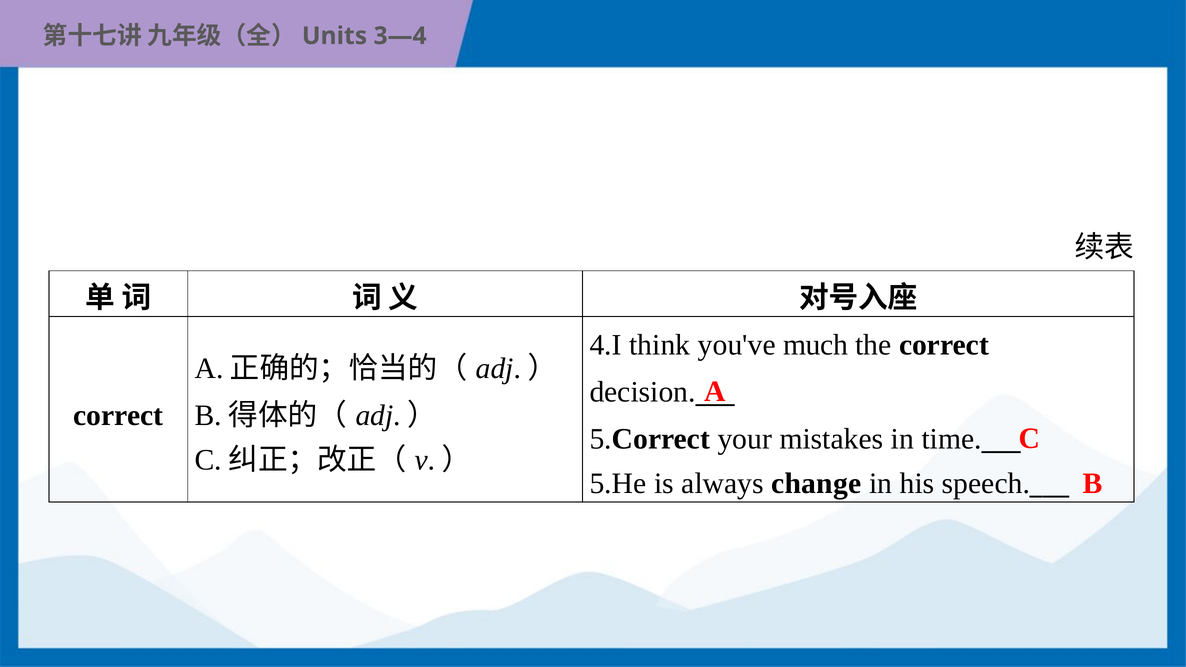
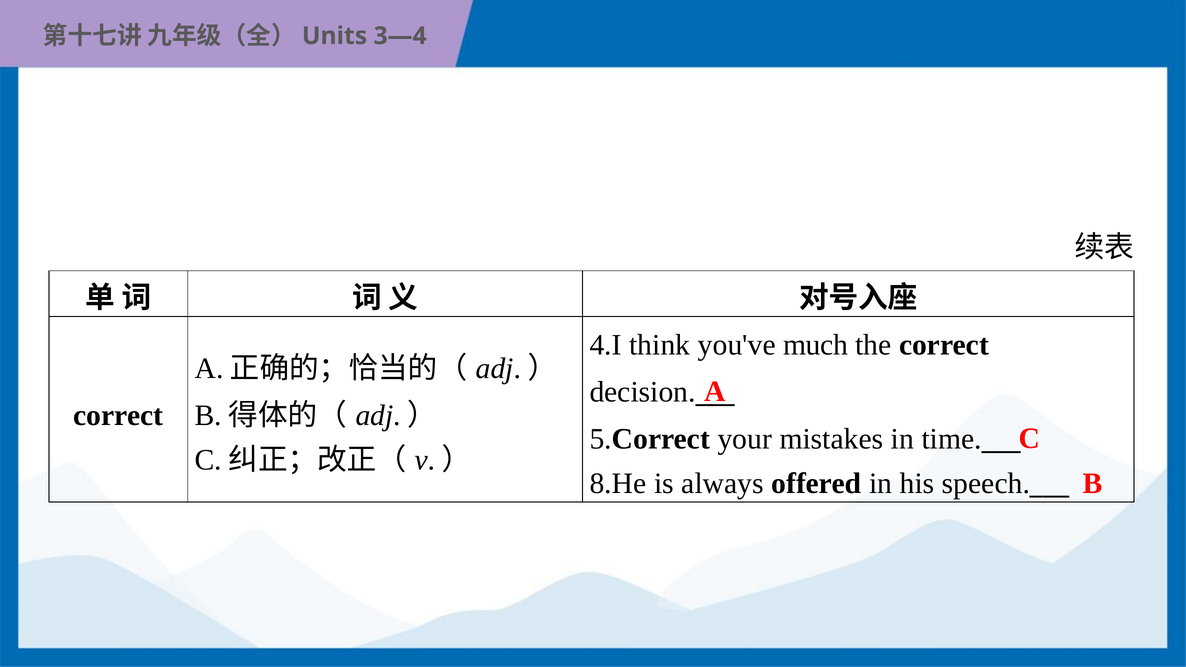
5.He: 5.He -> 8.He
change: change -> offered
